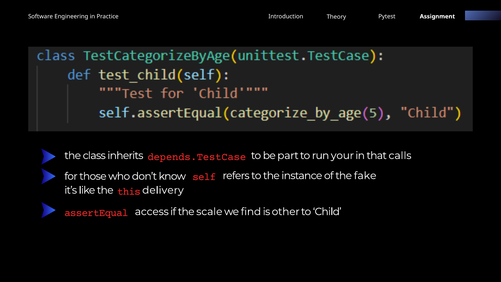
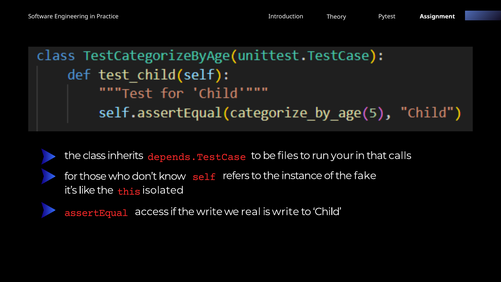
part: part -> files
delivery: delivery -> isolated
the scale: scale -> write
find: find -> real
is other: other -> write
